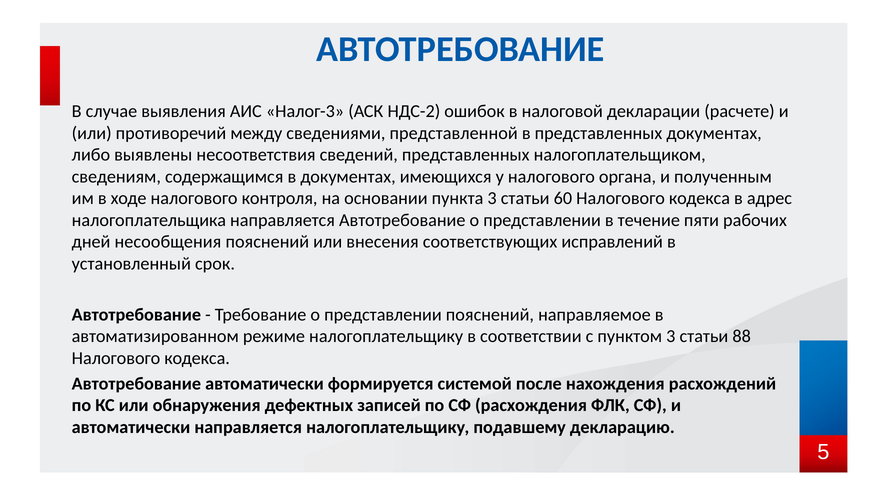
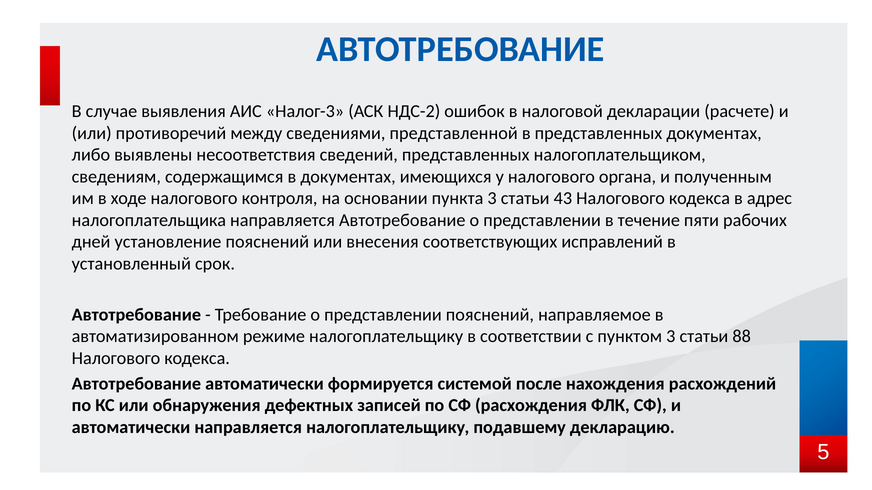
60: 60 -> 43
несообщения: несообщения -> установление
